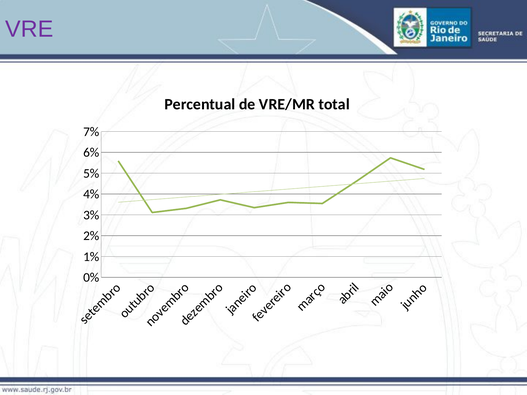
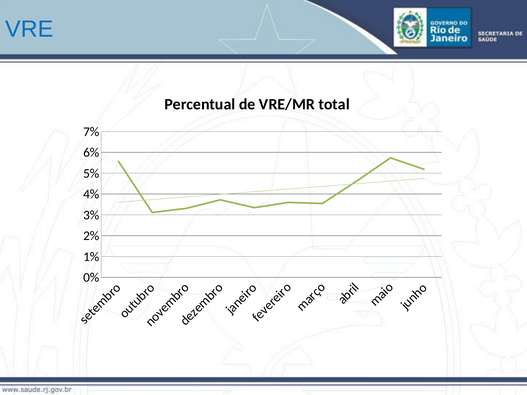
VRE colour: purple -> blue
